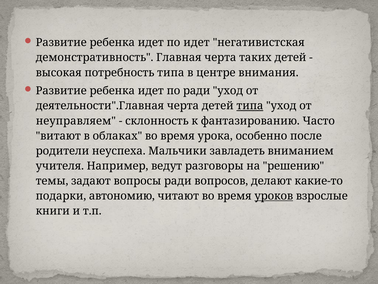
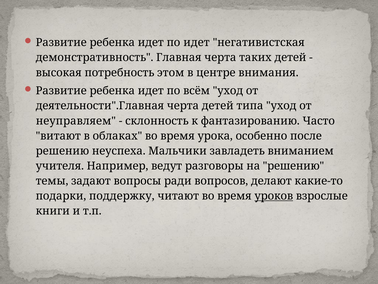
потребность типа: типа -> этом
по ради: ради -> всём
типа at (250, 106) underline: present -> none
родители at (62, 151): родители -> решению
автономию: автономию -> поддержку
